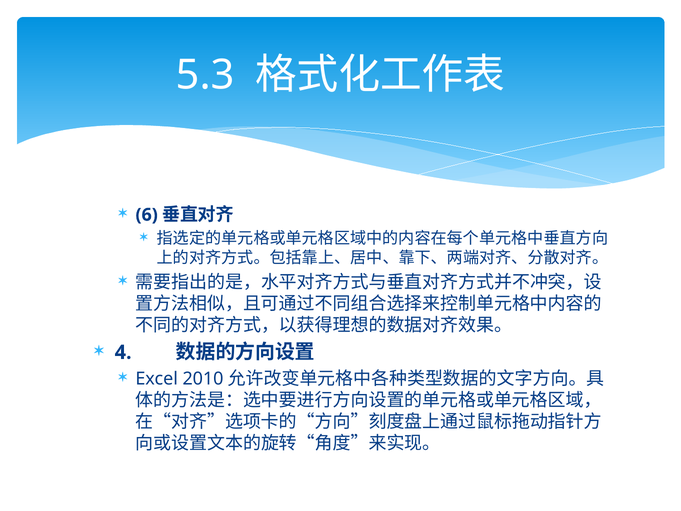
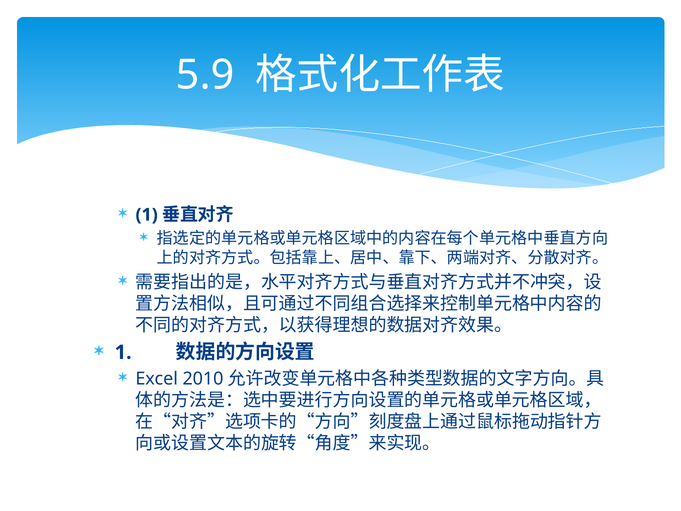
5.3: 5.3 -> 5.9
6 at (147, 215): 6 -> 1
4 at (123, 352): 4 -> 1
